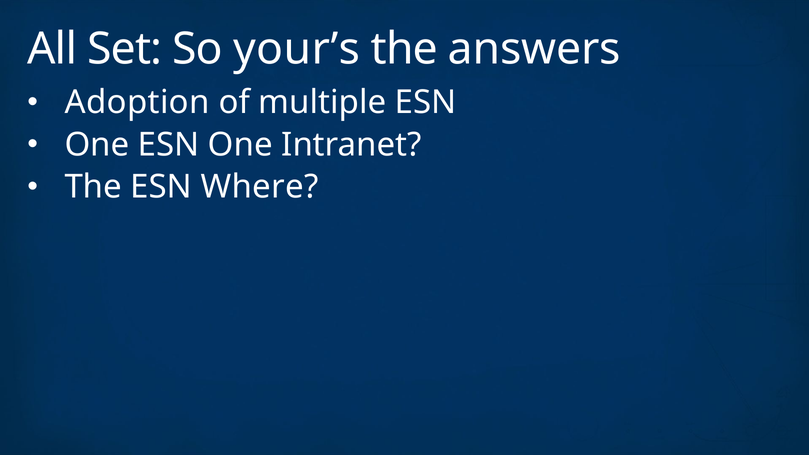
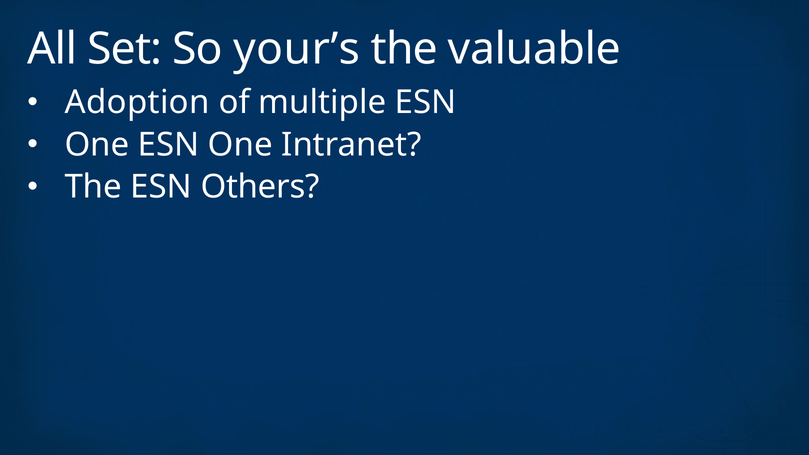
answers: answers -> valuable
Where: Where -> Others
